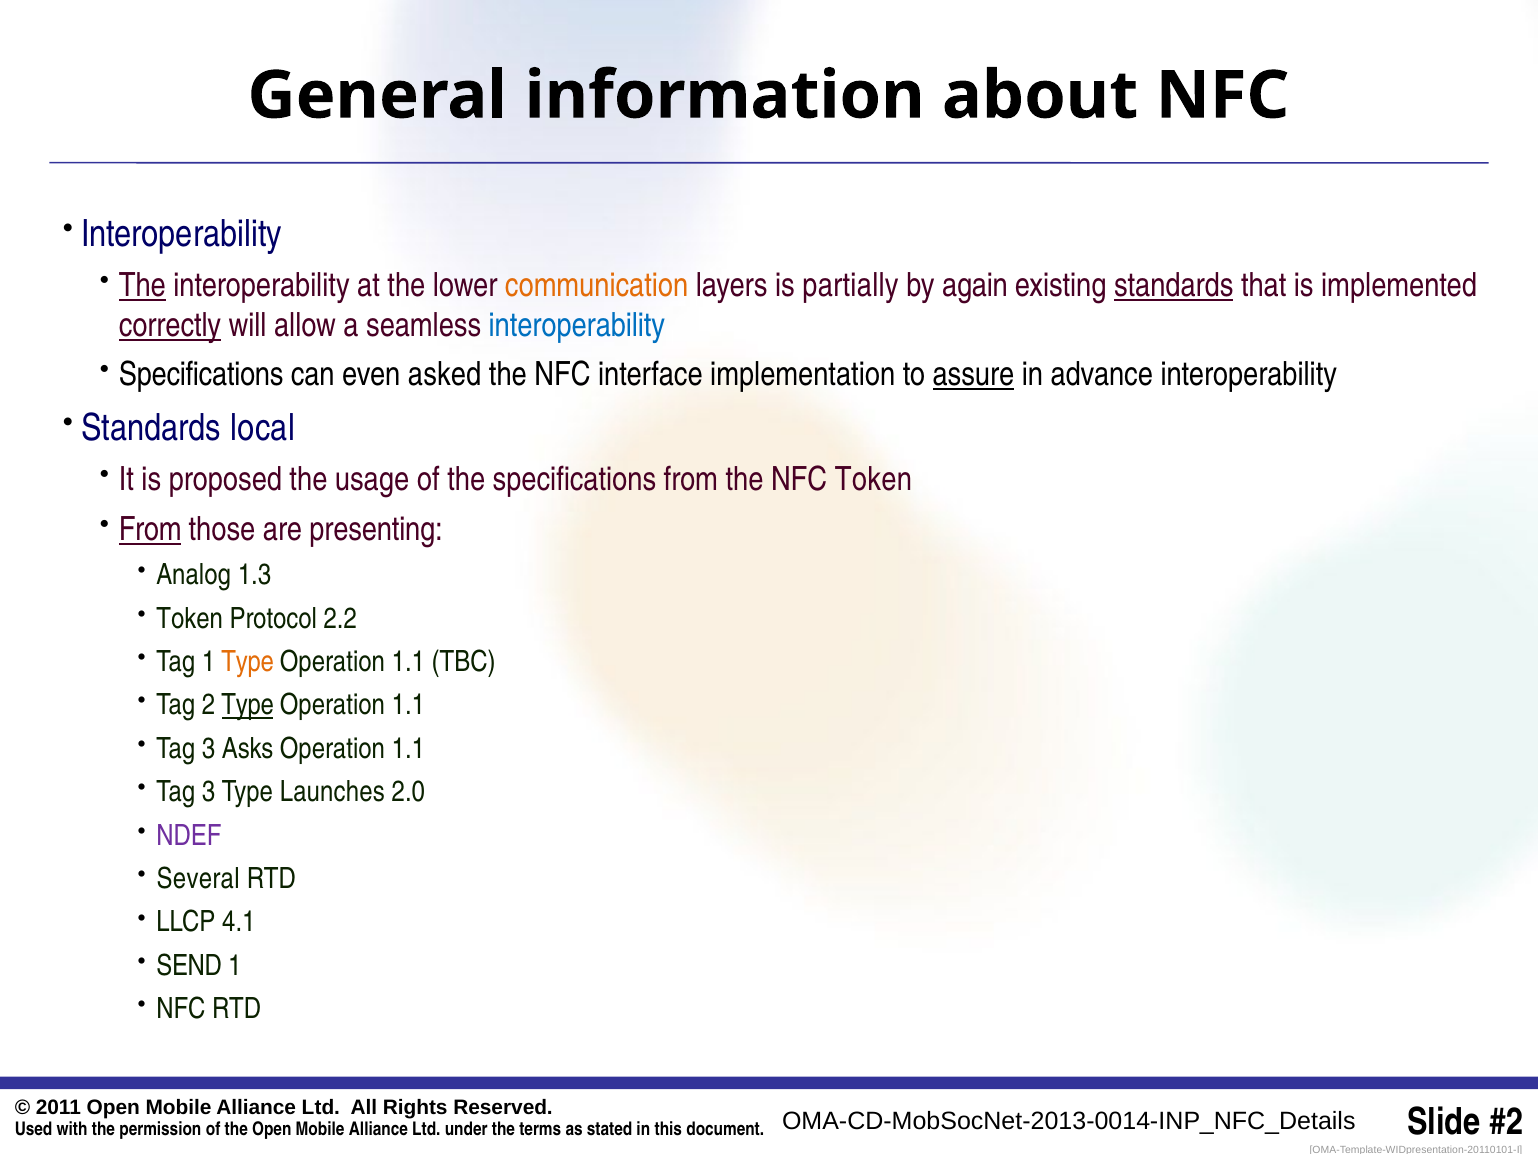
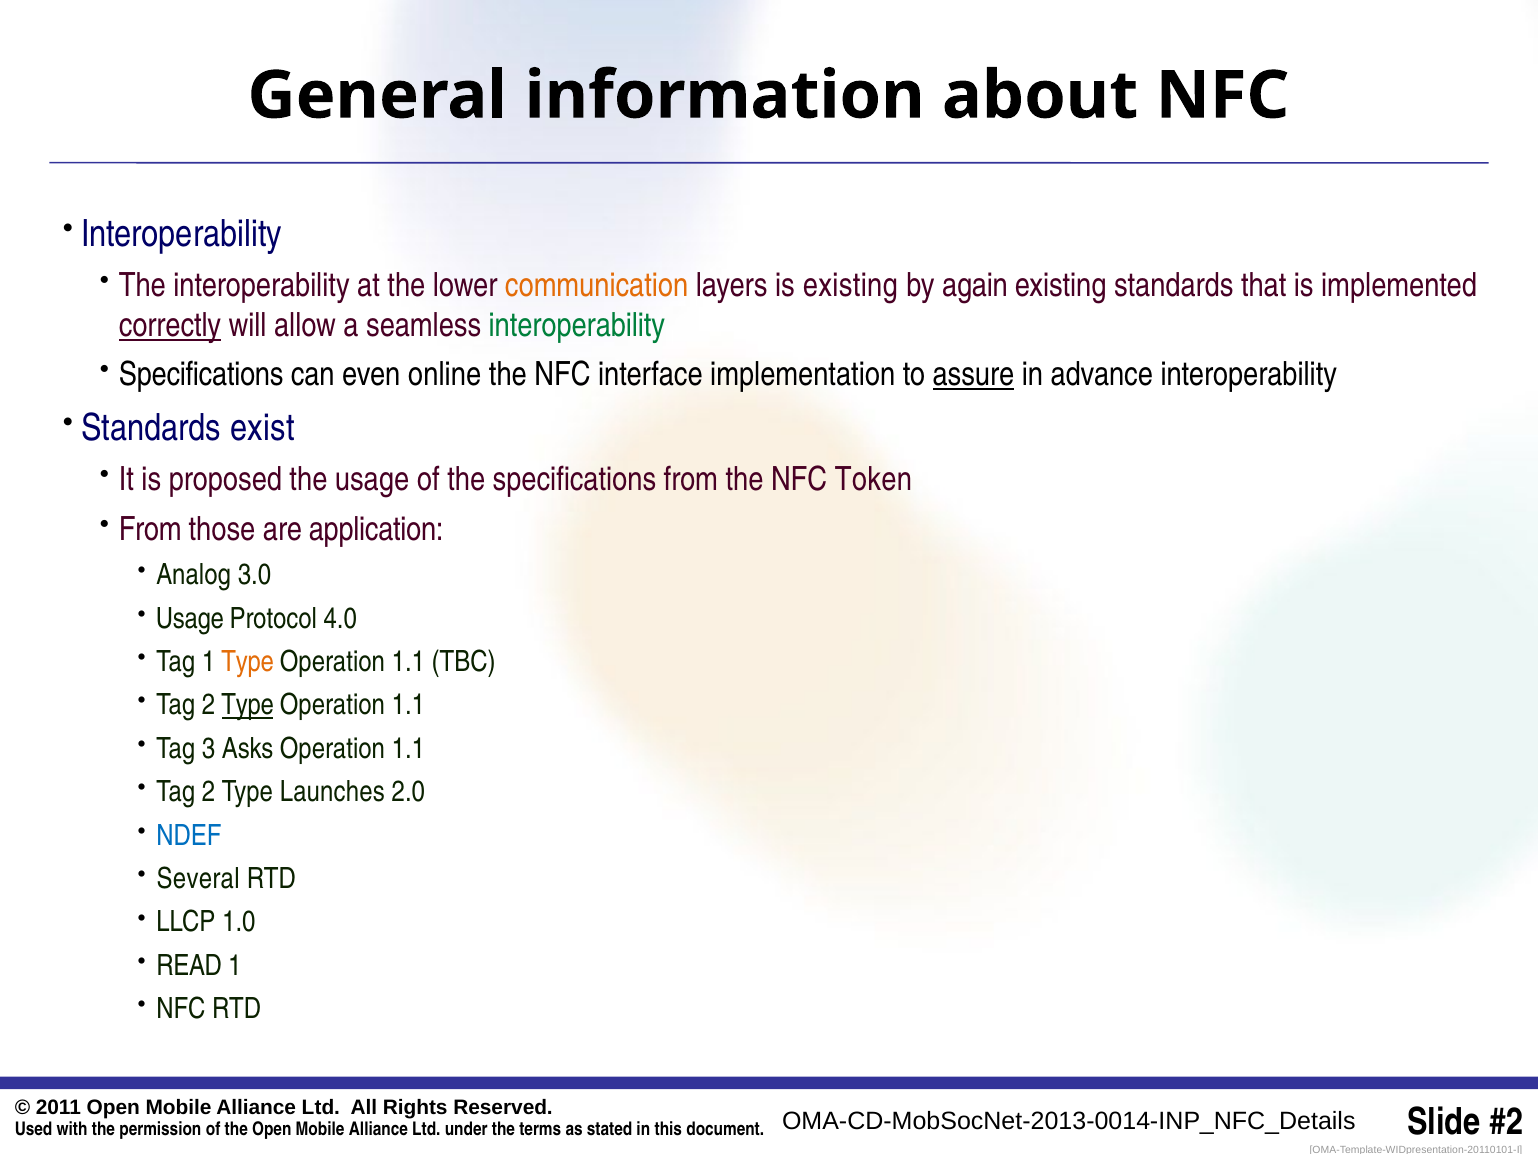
The at (142, 285) underline: present -> none
is partially: partially -> existing
standards at (1174, 285) underline: present -> none
interoperability at (577, 325) colour: blue -> green
asked: asked -> online
local: local -> exist
From at (150, 529) underline: present -> none
presenting: presenting -> application
1.3: 1.3 -> 3.0
Token at (190, 618): Token -> Usage
2.2: 2.2 -> 4.0
3 at (209, 792): 3 -> 2
NDEF colour: purple -> blue
4.1: 4.1 -> 1.0
SEND: SEND -> READ
